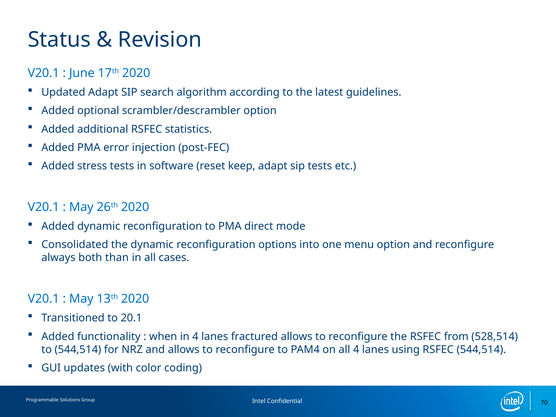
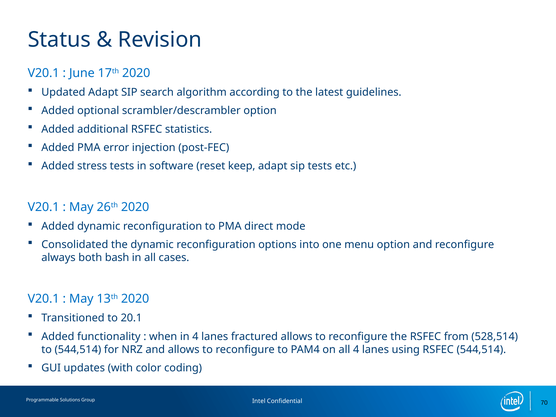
than: than -> bash
